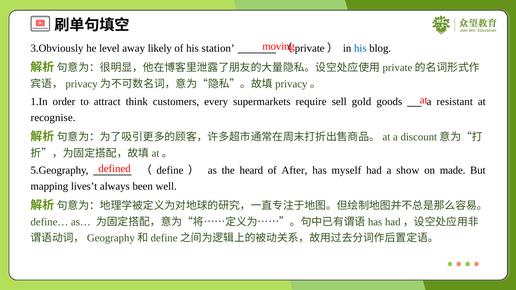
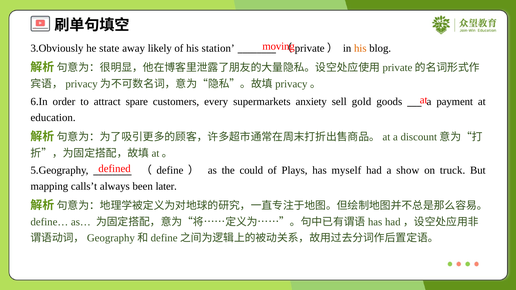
level: level -> state
his at (360, 48) colour: blue -> orange
1.In: 1.In -> 6.In
think: think -> spare
require: require -> anxiety
resistant: resistant -> payment
recognise: recognise -> education
heard: heard -> could
After: After -> Plays
made: made -> truck
lives’t: lives’t -> calls’t
well: well -> later
